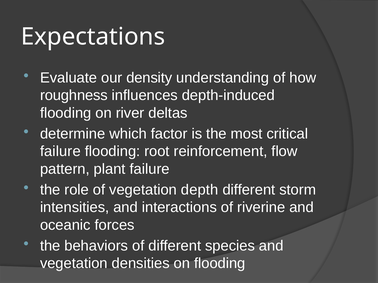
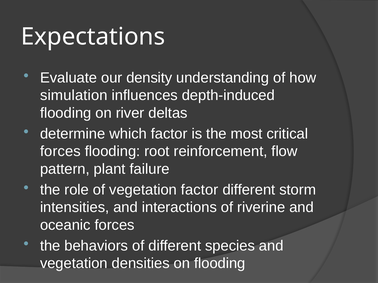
roughness: roughness -> simulation
failure at (60, 152): failure -> forces
vegetation depth: depth -> factor
